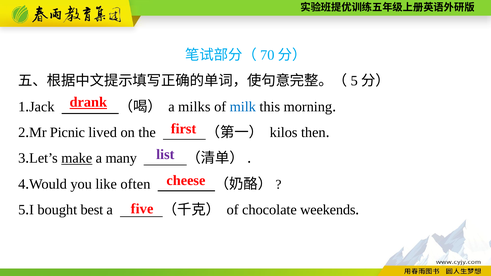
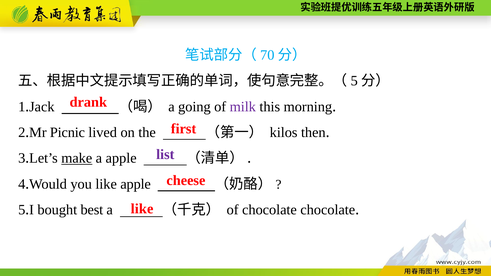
drank underline: present -> none
milks: milks -> going
milk colour: blue -> purple
a many: many -> apple
like often: often -> apple
five at (142, 209): five -> like
chocolate weekends: weekends -> chocolate
